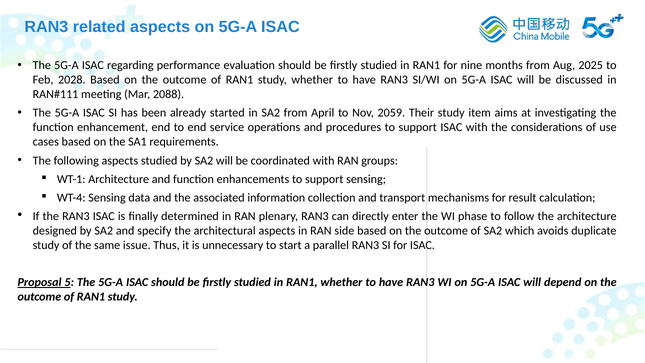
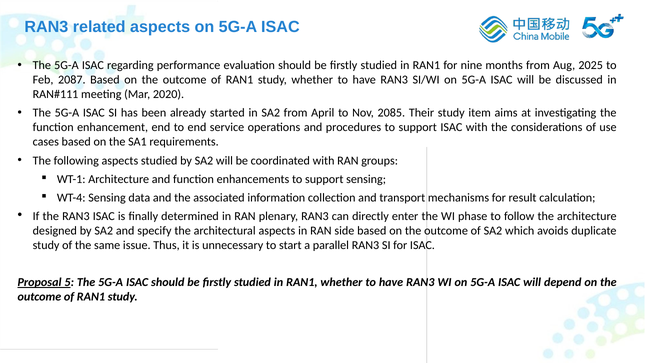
2028: 2028 -> 2087
2088: 2088 -> 2020
2059: 2059 -> 2085
